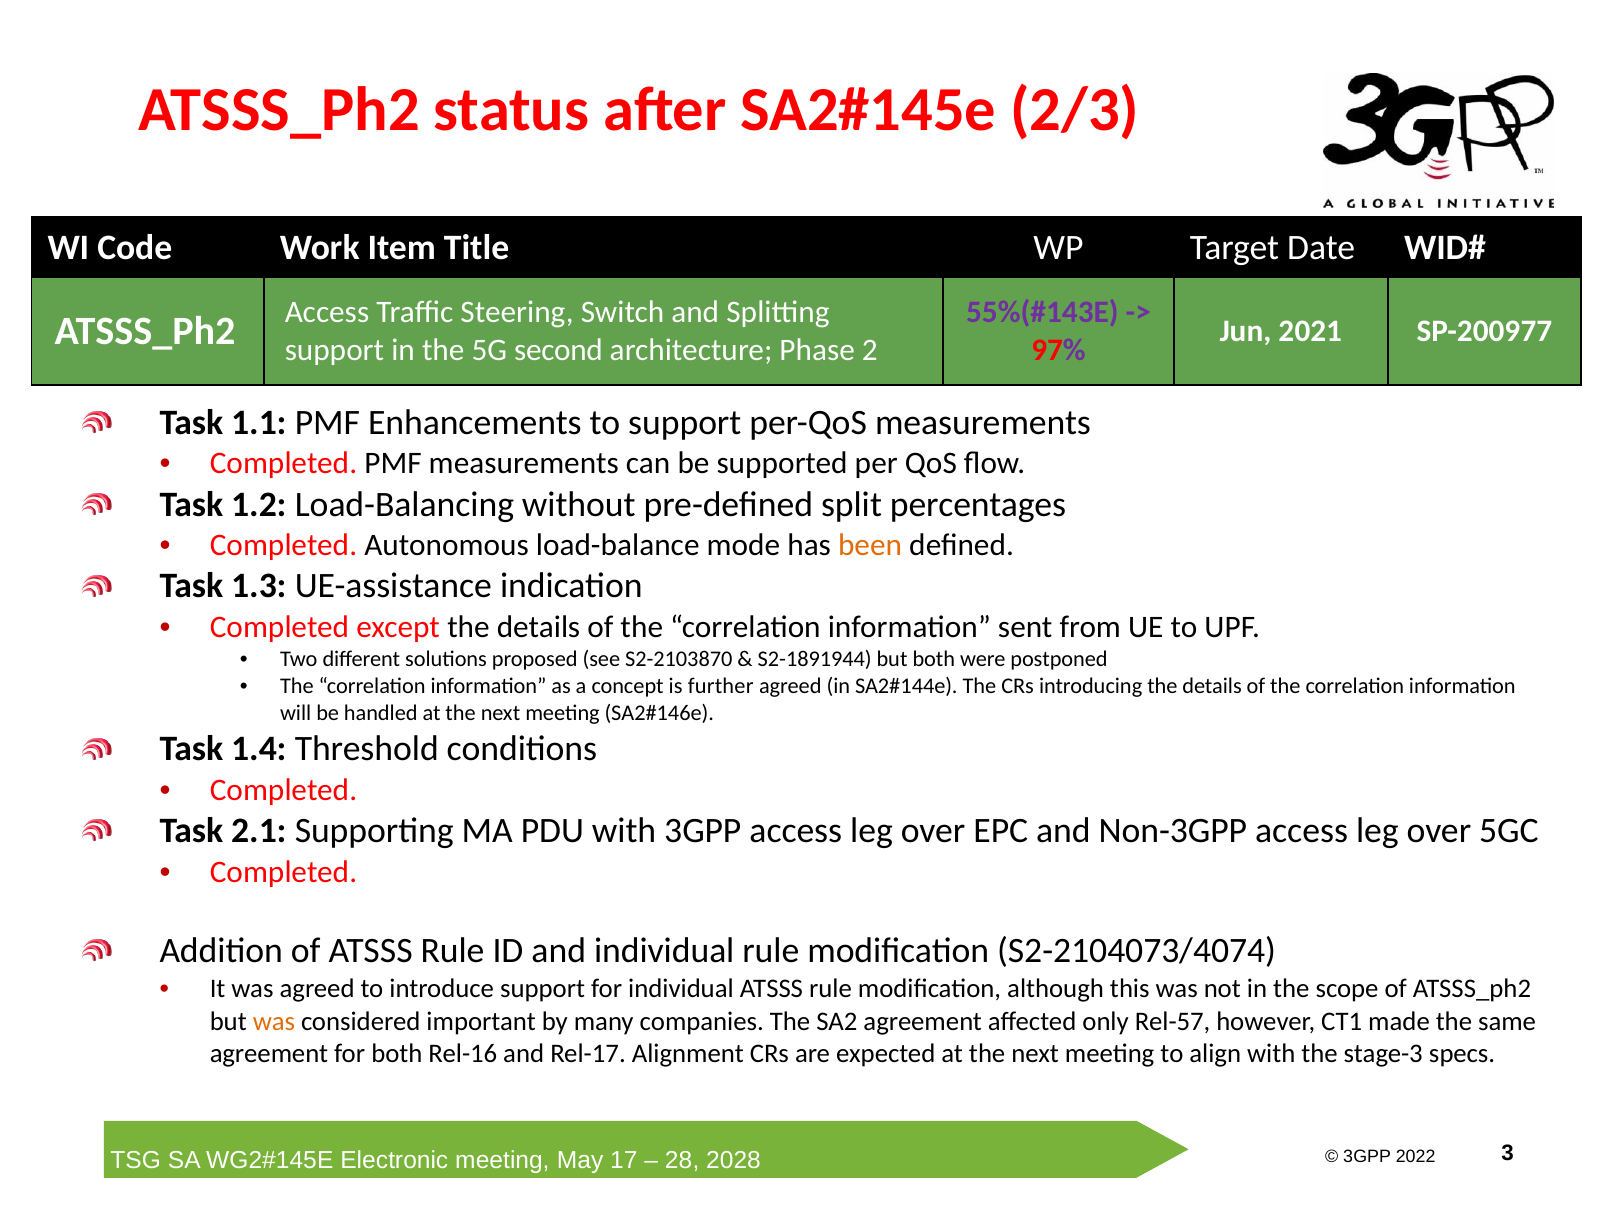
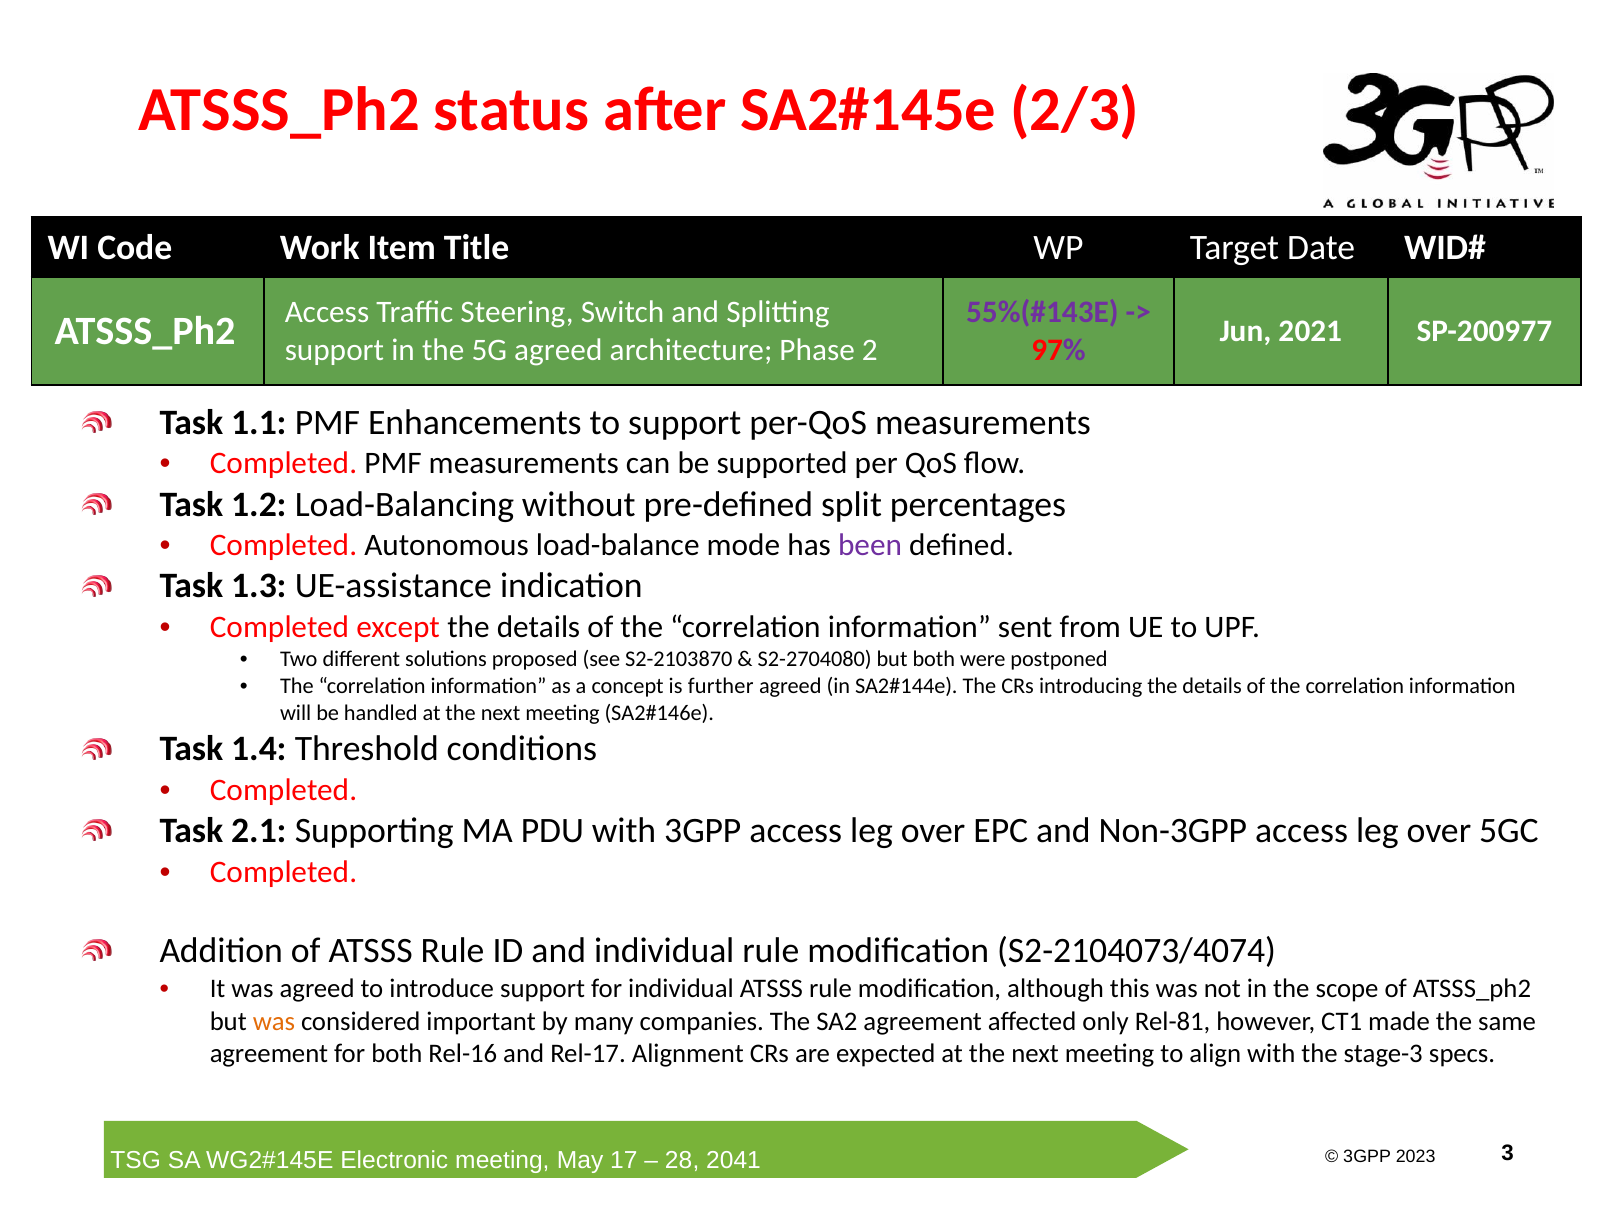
5G second: second -> agreed
been colour: orange -> purple
S2-1891944: S2-1891944 -> S2-2704080
Rel-57: Rel-57 -> Rel-81
2022: 2022 -> 2023
2028: 2028 -> 2041
